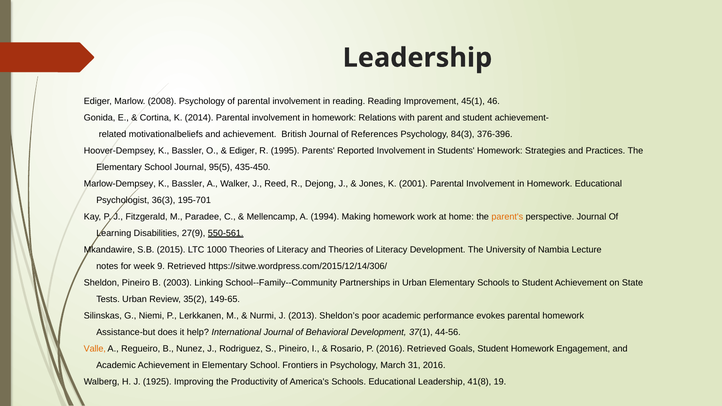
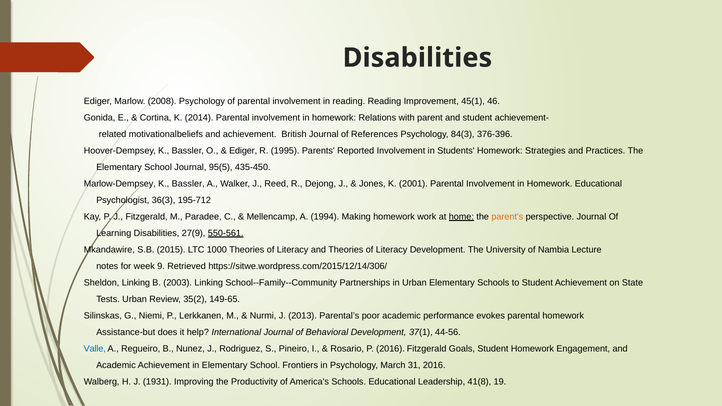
Leadership at (417, 58): Leadership -> Disabilities
195-701: 195-701 -> 195-712
home underline: none -> present
Sheldon Pineiro: Pineiro -> Linking
Sheldon’s: Sheldon’s -> Parental’s
Valle colour: orange -> blue
2016 Retrieved: Retrieved -> Fitzgerald
1925: 1925 -> 1931
